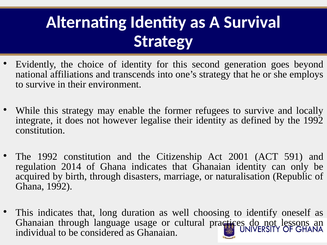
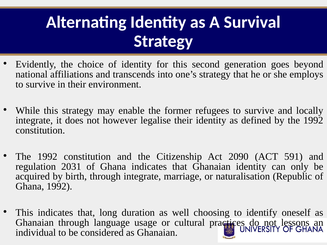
2001: 2001 -> 2090
2014: 2014 -> 2031
through disasters: disasters -> integrate
